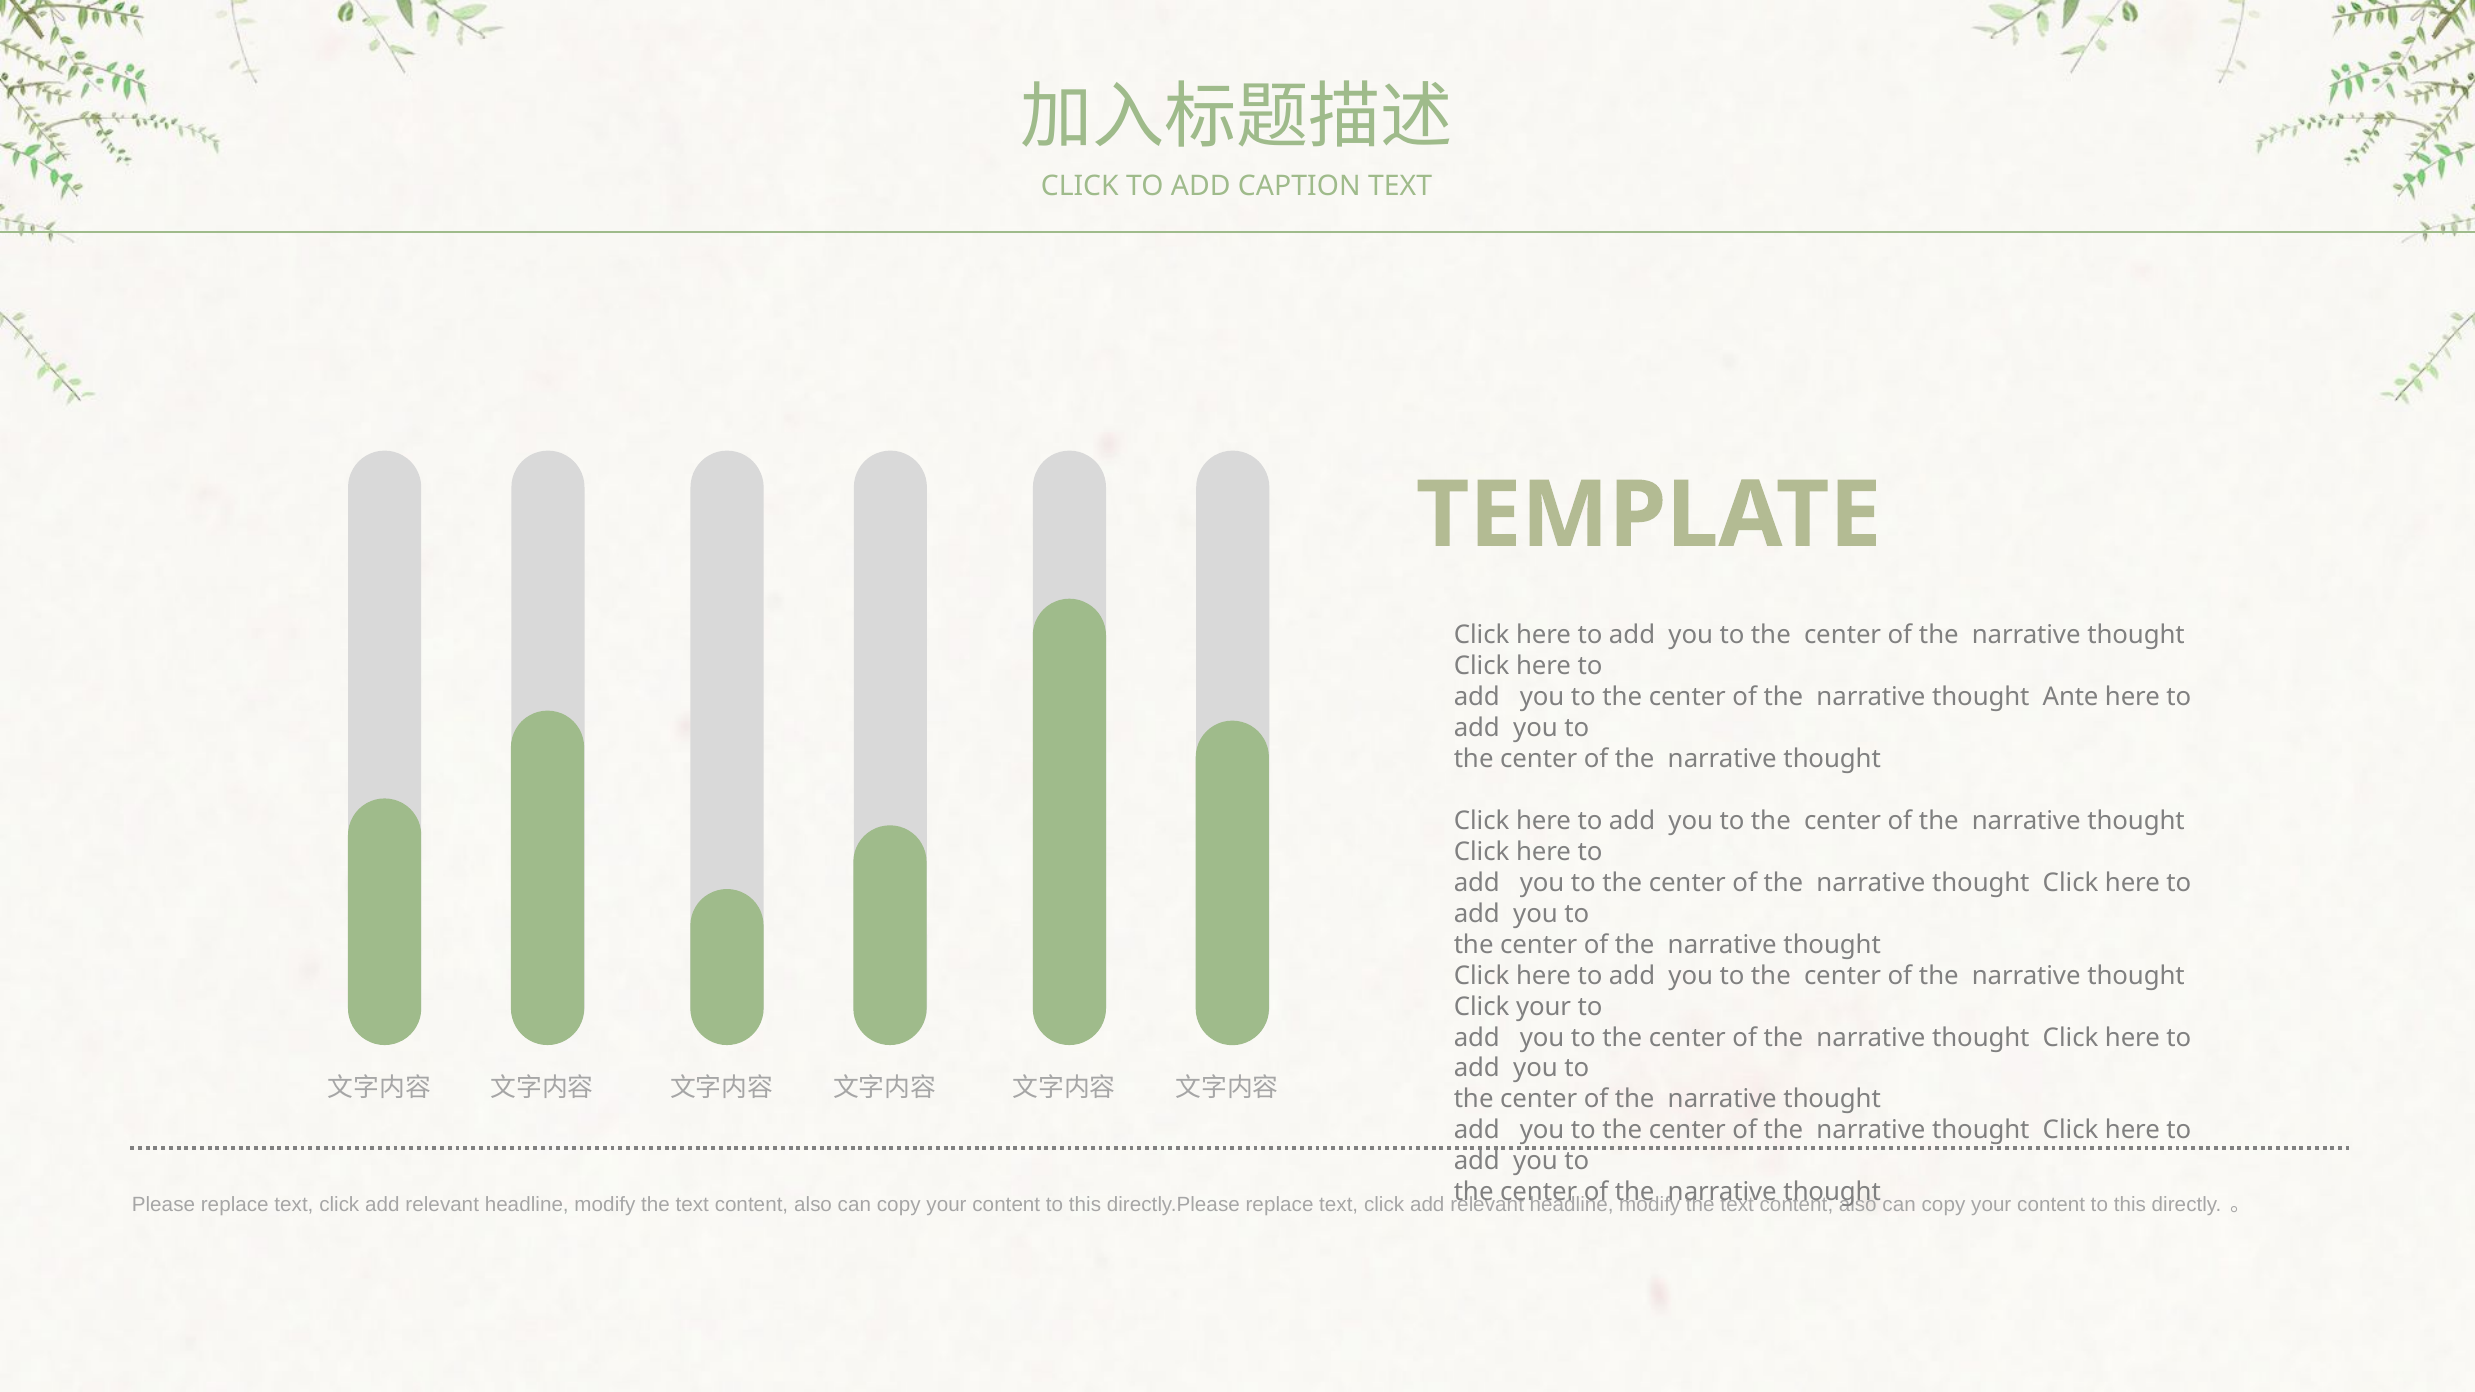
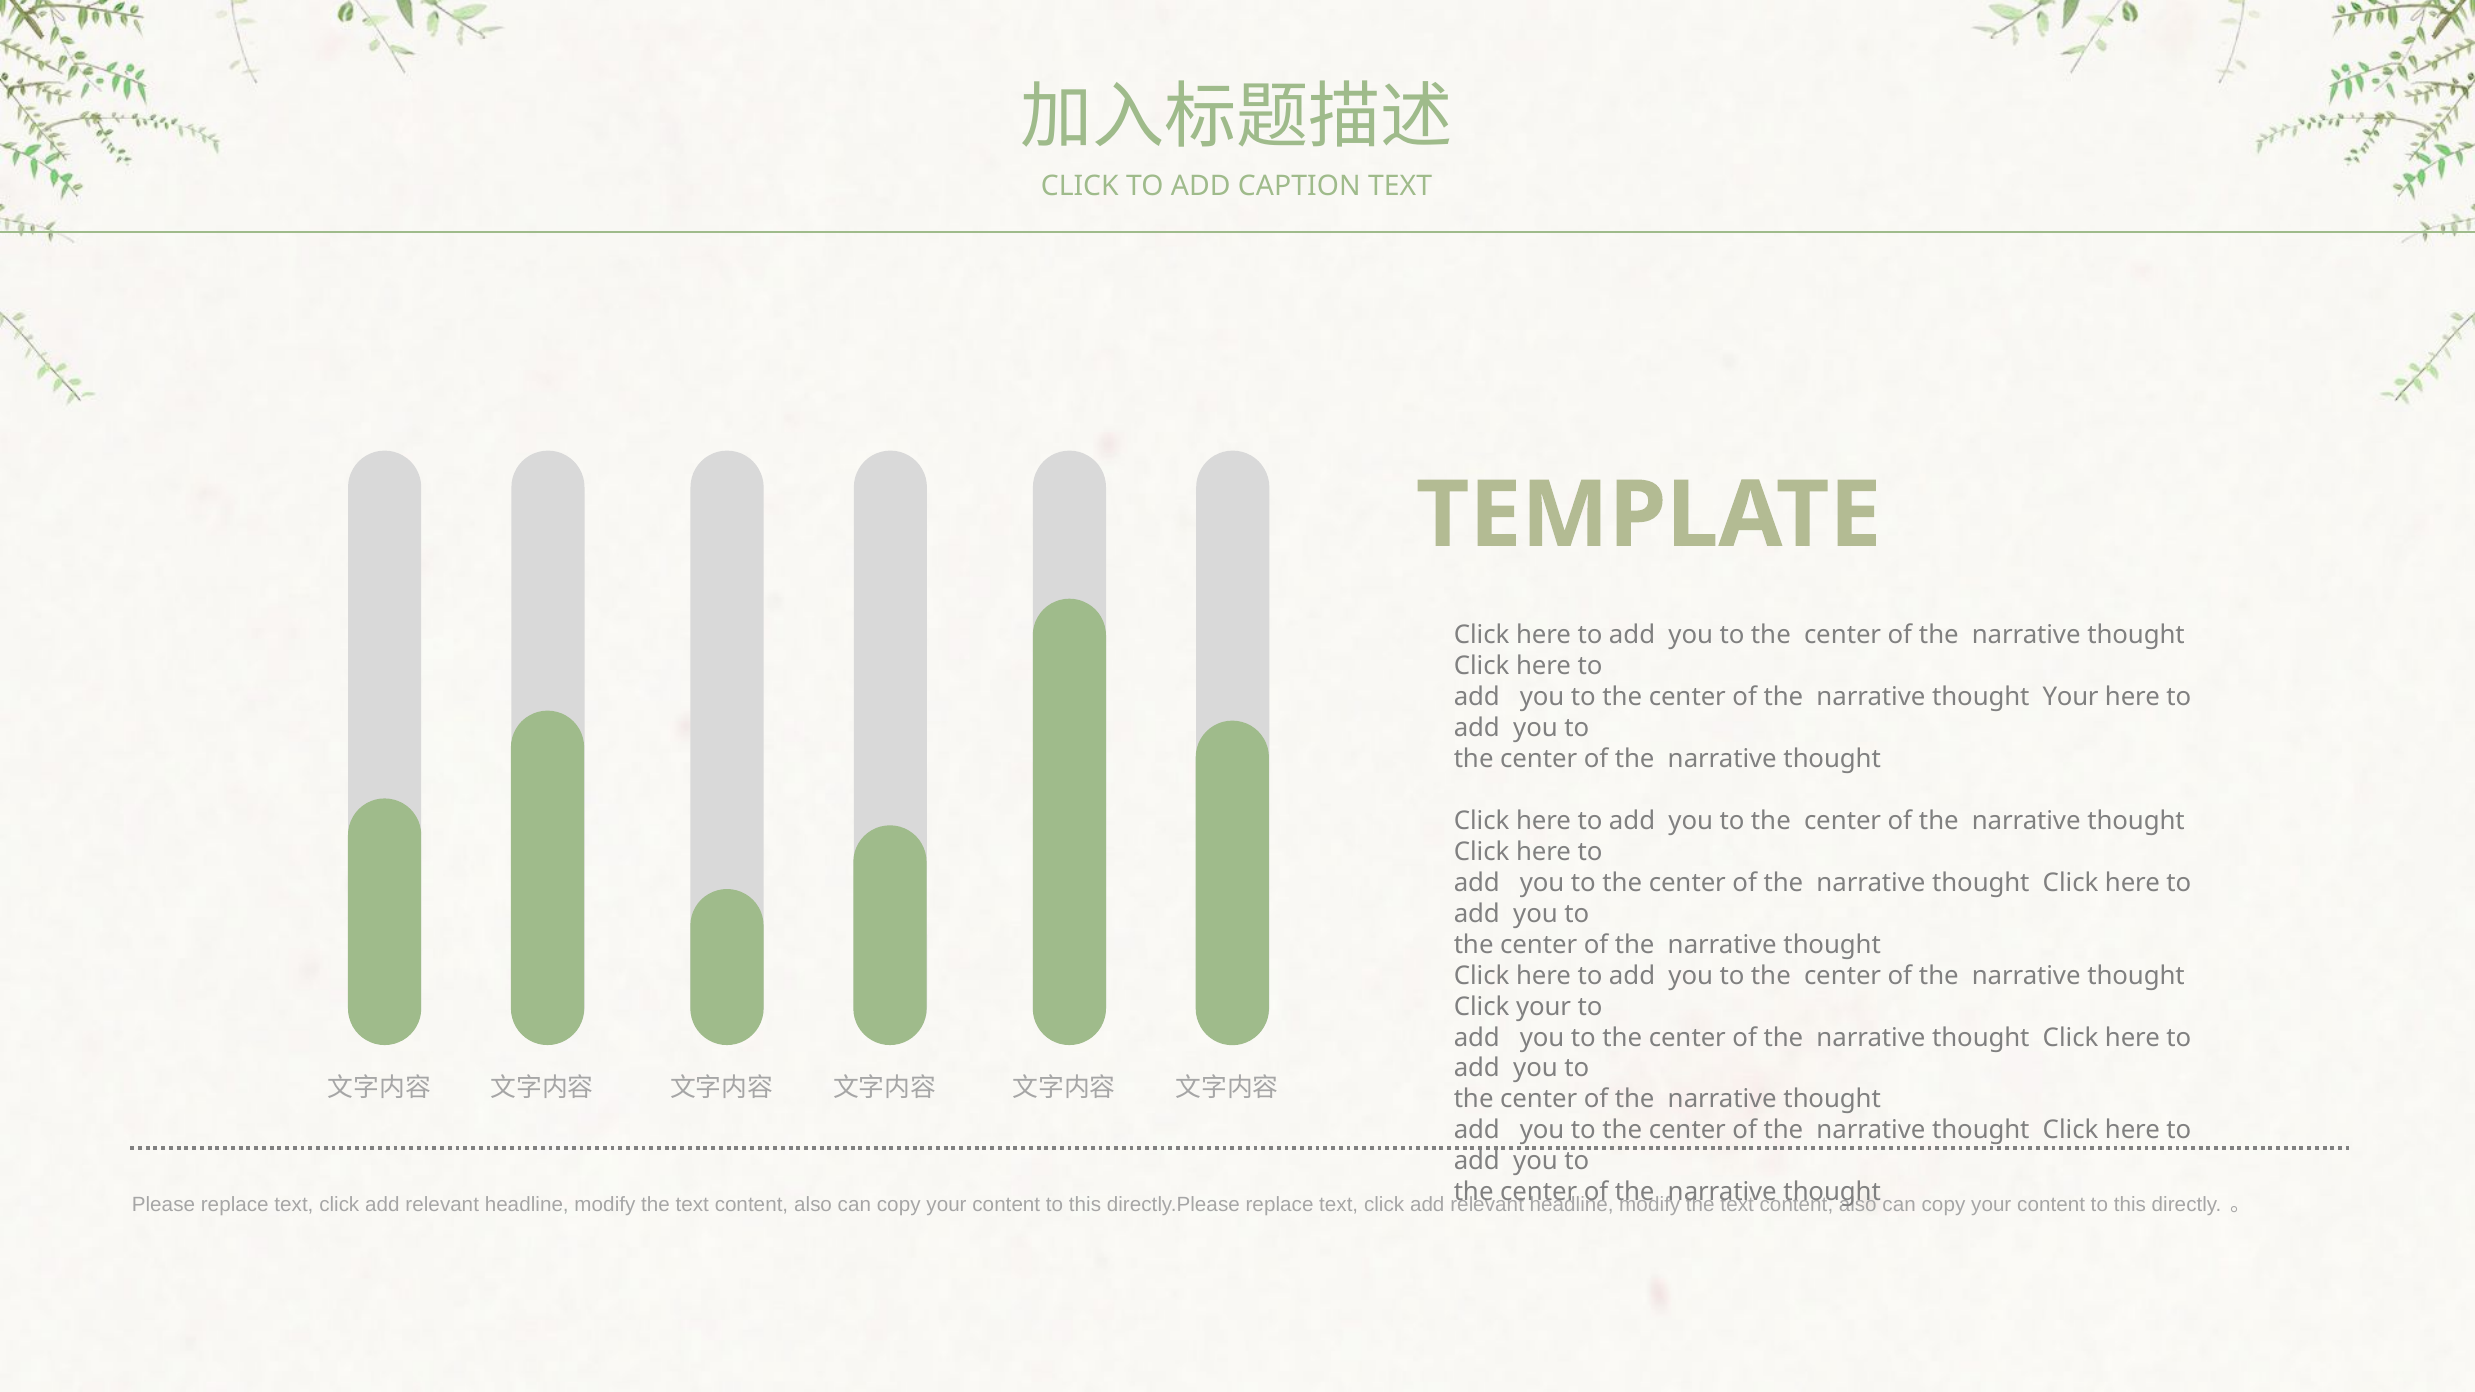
thought Ante: Ante -> Your
